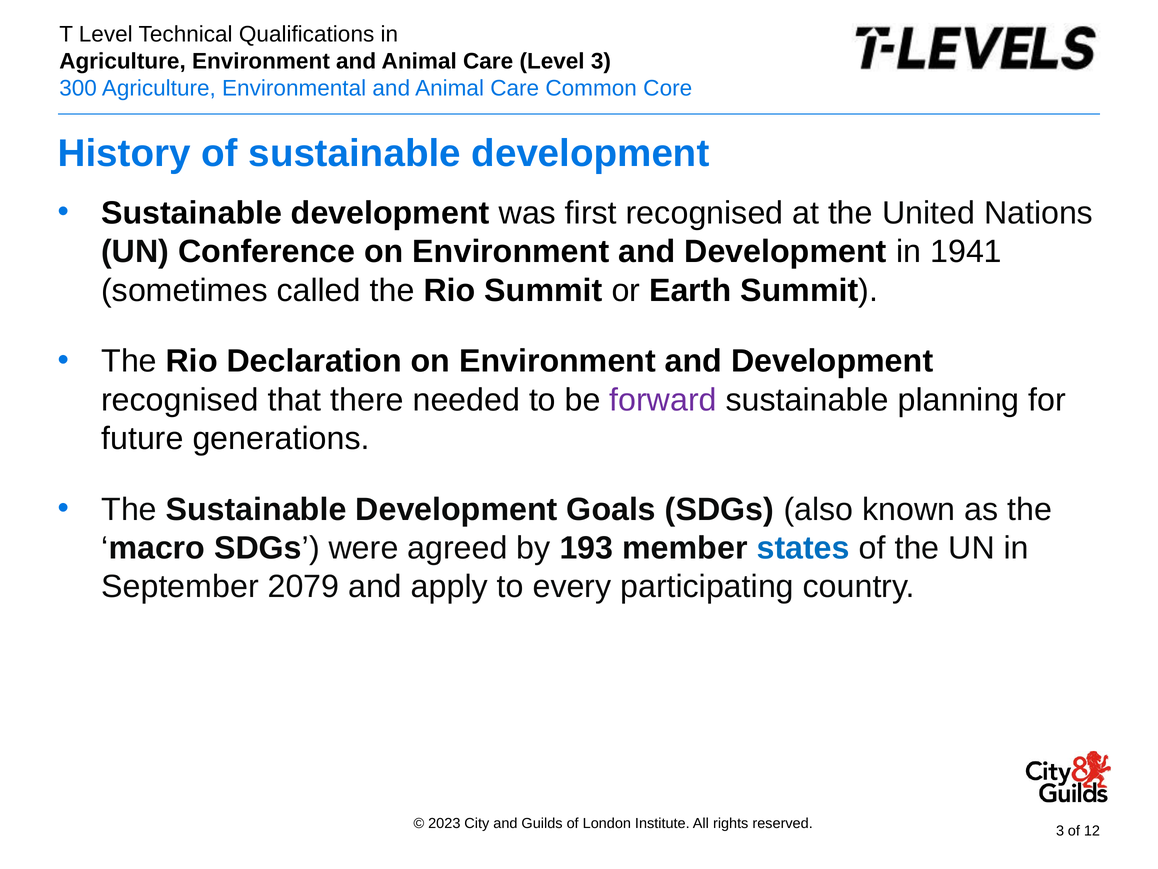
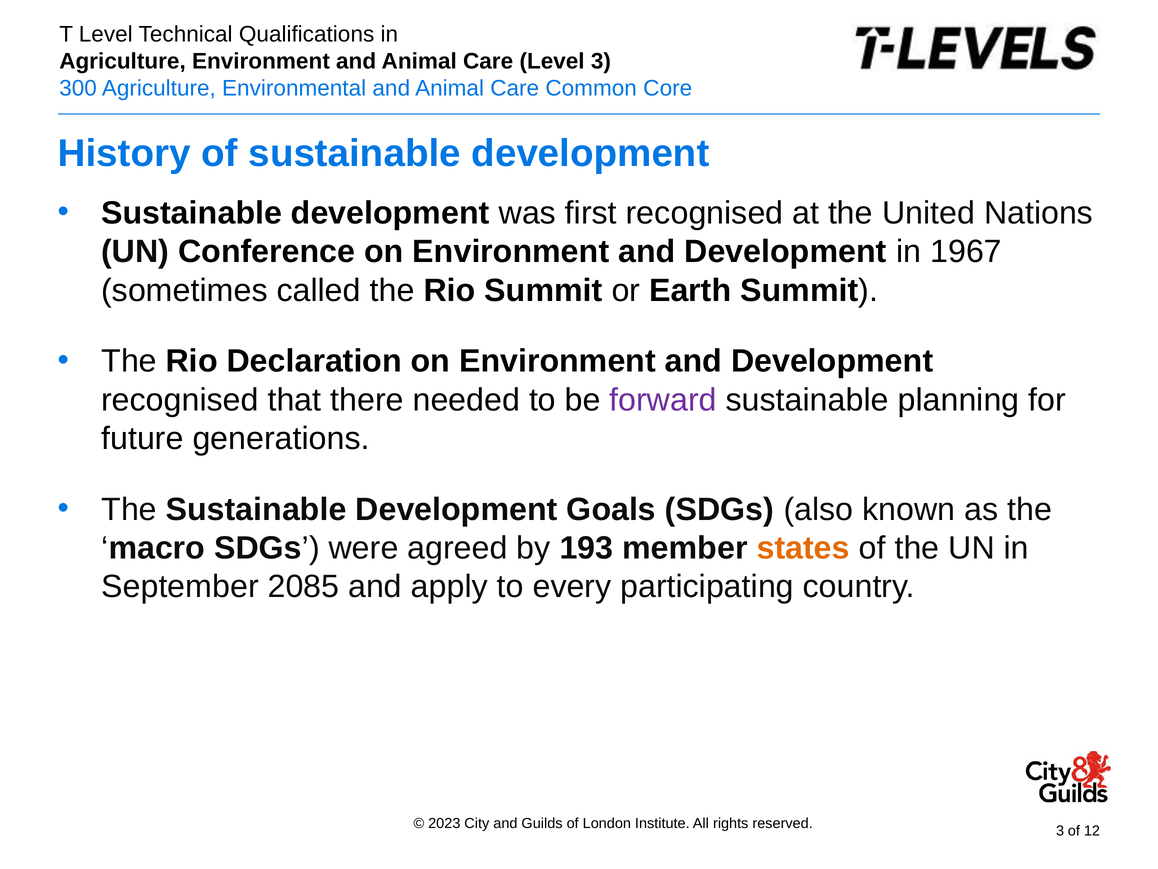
1941: 1941 -> 1967
states colour: blue -> orange
2079: 2079 -> 2085
